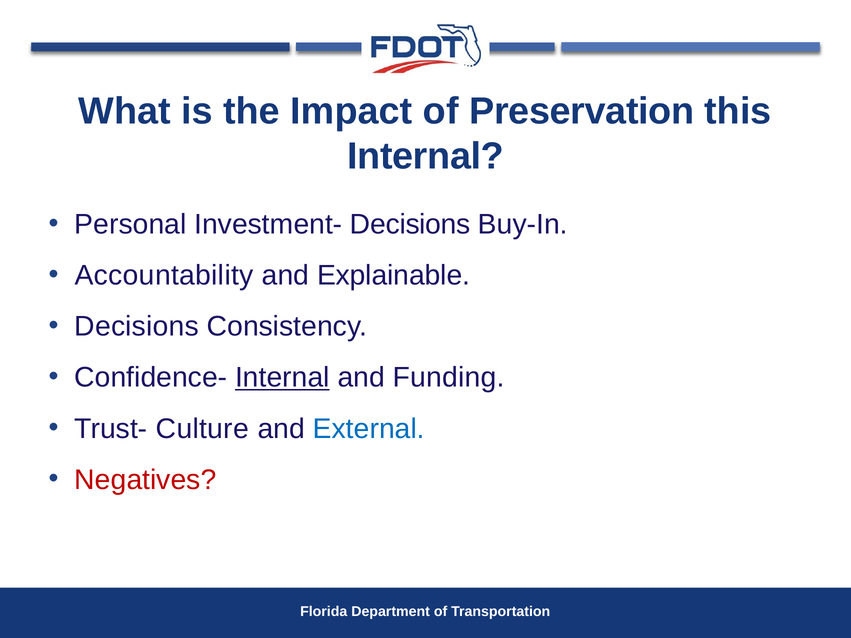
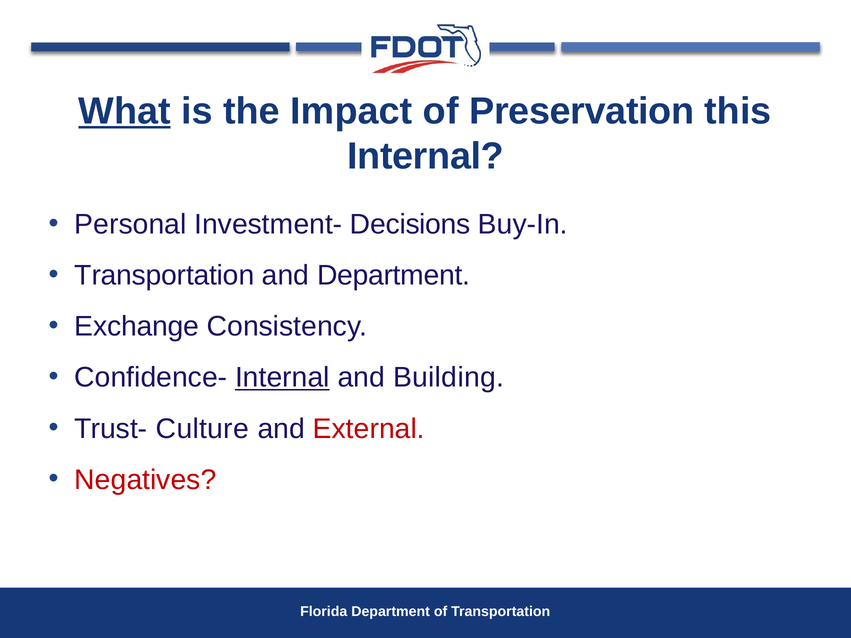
What underline: none -> present
Accountability at (164, 276): Accountability -> Transportation
and Explainable: Explainable -> Department
Decisions at (137, 327): Decisions -> Exchange
Funding: Funding -> Building
External colour: blue -> red
